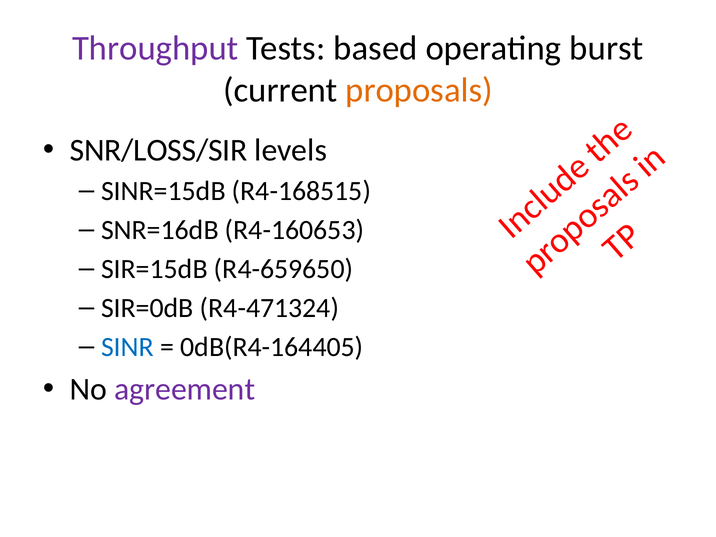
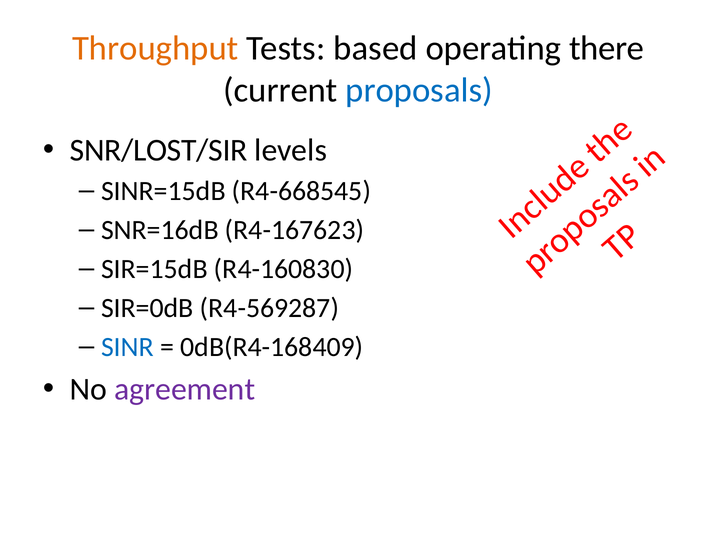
Throughput colour: purple -> orange
burst: burst -> there
proposals colour: orange -> blue
SNR/LOSS/SIR: SNR/LOSS/SIR -> SNR/LOST/SIR
R4-168515: R4-168515 -> R4-668545
R4-160653: R4-160653 -> R4-167623
R4-659650: R4-659650 -> R4-160830
R4-471324: R4-471324 -> R4-569287
0dB(R4-164405: 0dB(R4-164405 -> 0dB(R4-168409
